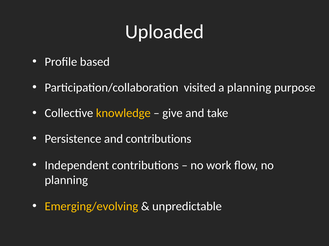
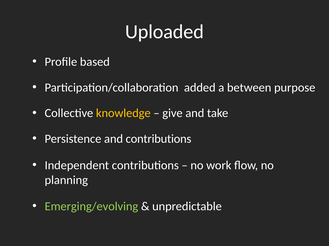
visited: visited -> added
a planning: planning -> between
Emerging/evolving colour: yellow -> light green
